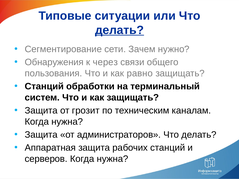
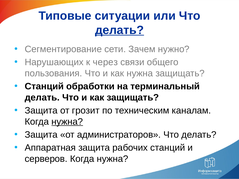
Обнаружения: Обнаружения -> Нарушающих
как равно: равно -> нужна
систем at (42, 98): систем -> делать
нужна at (67, 122) underline: none -> present
